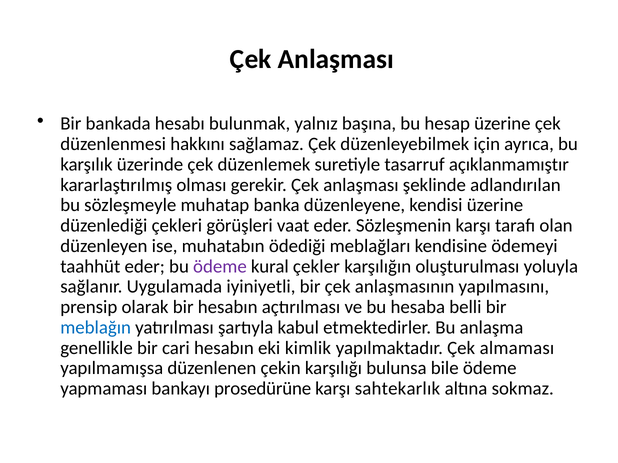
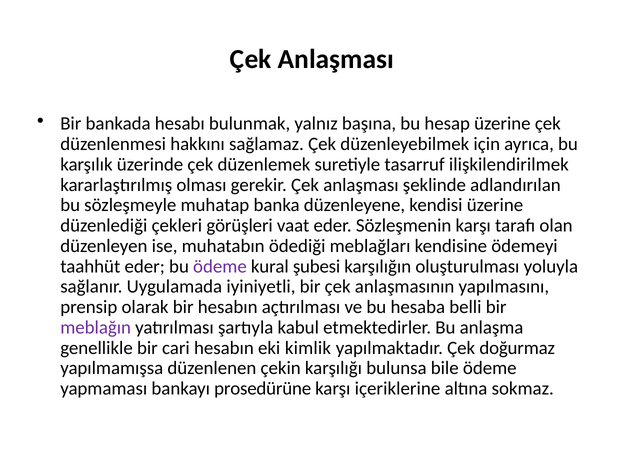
açıklanmamıştır: açıklanmamıştır -> ilişkilendirilmek
çekler: çekler -> şubesi
meblağın colour: blue -> purple
almaması: almaması -> doğurmaz
sahtekarlık: sahtekarlık -> içeriklerine
